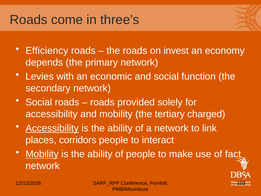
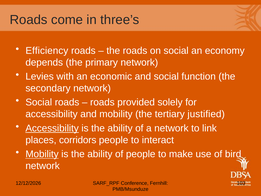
on invest: invest -> social
charged: charged -> justified
fact: fact -> bird
